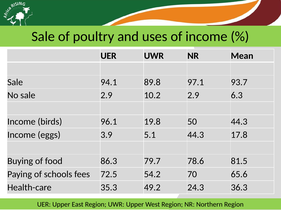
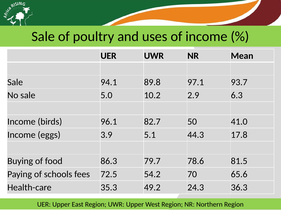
sale 2.9: 2.9 -> 5.0
19.8: 19.8 -> 82.7
50 44.3: 44.3 -> 41.0
